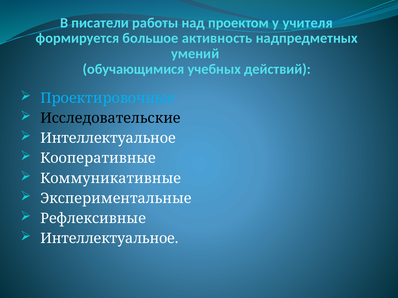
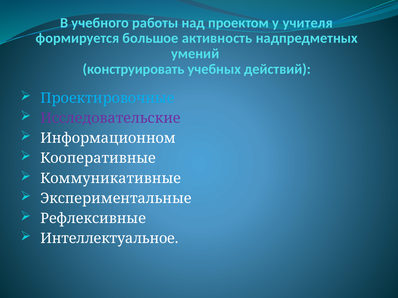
писатели: писатели -> учебного
обучающимися: обучающимися -> конструировать
Исследовательские colour: black -> purple
Интеллектуальное at (108, 138): Интеллектуальное -> Информационном
